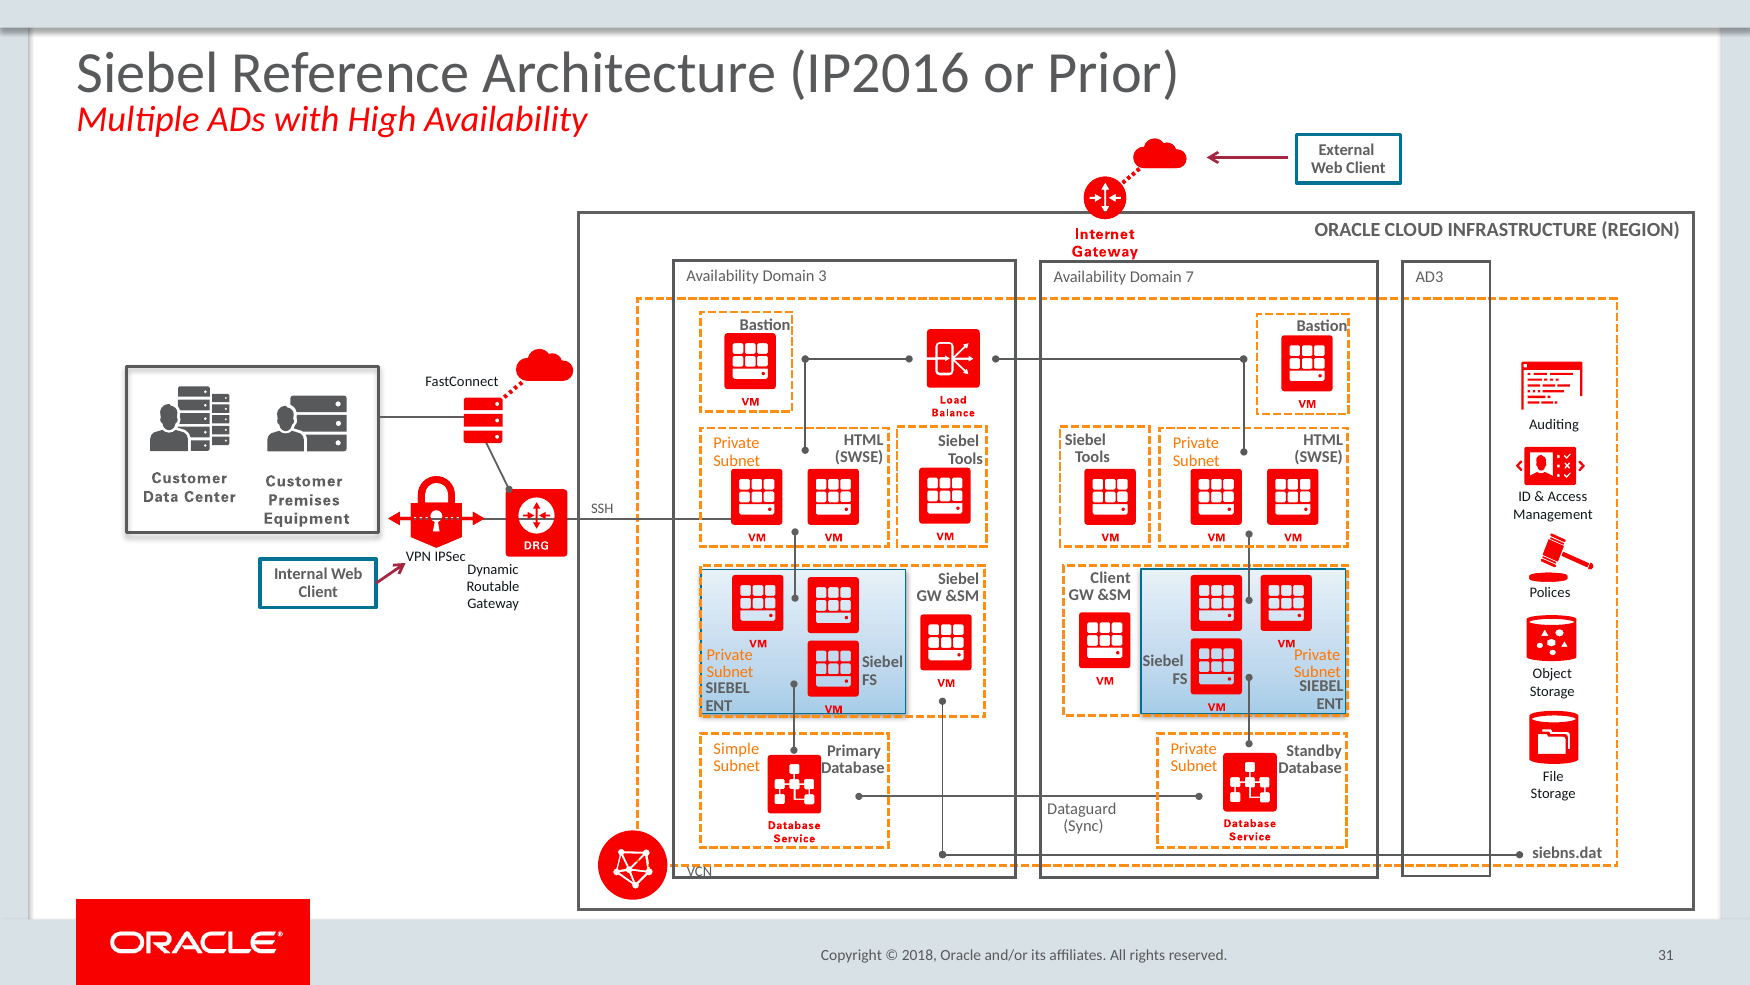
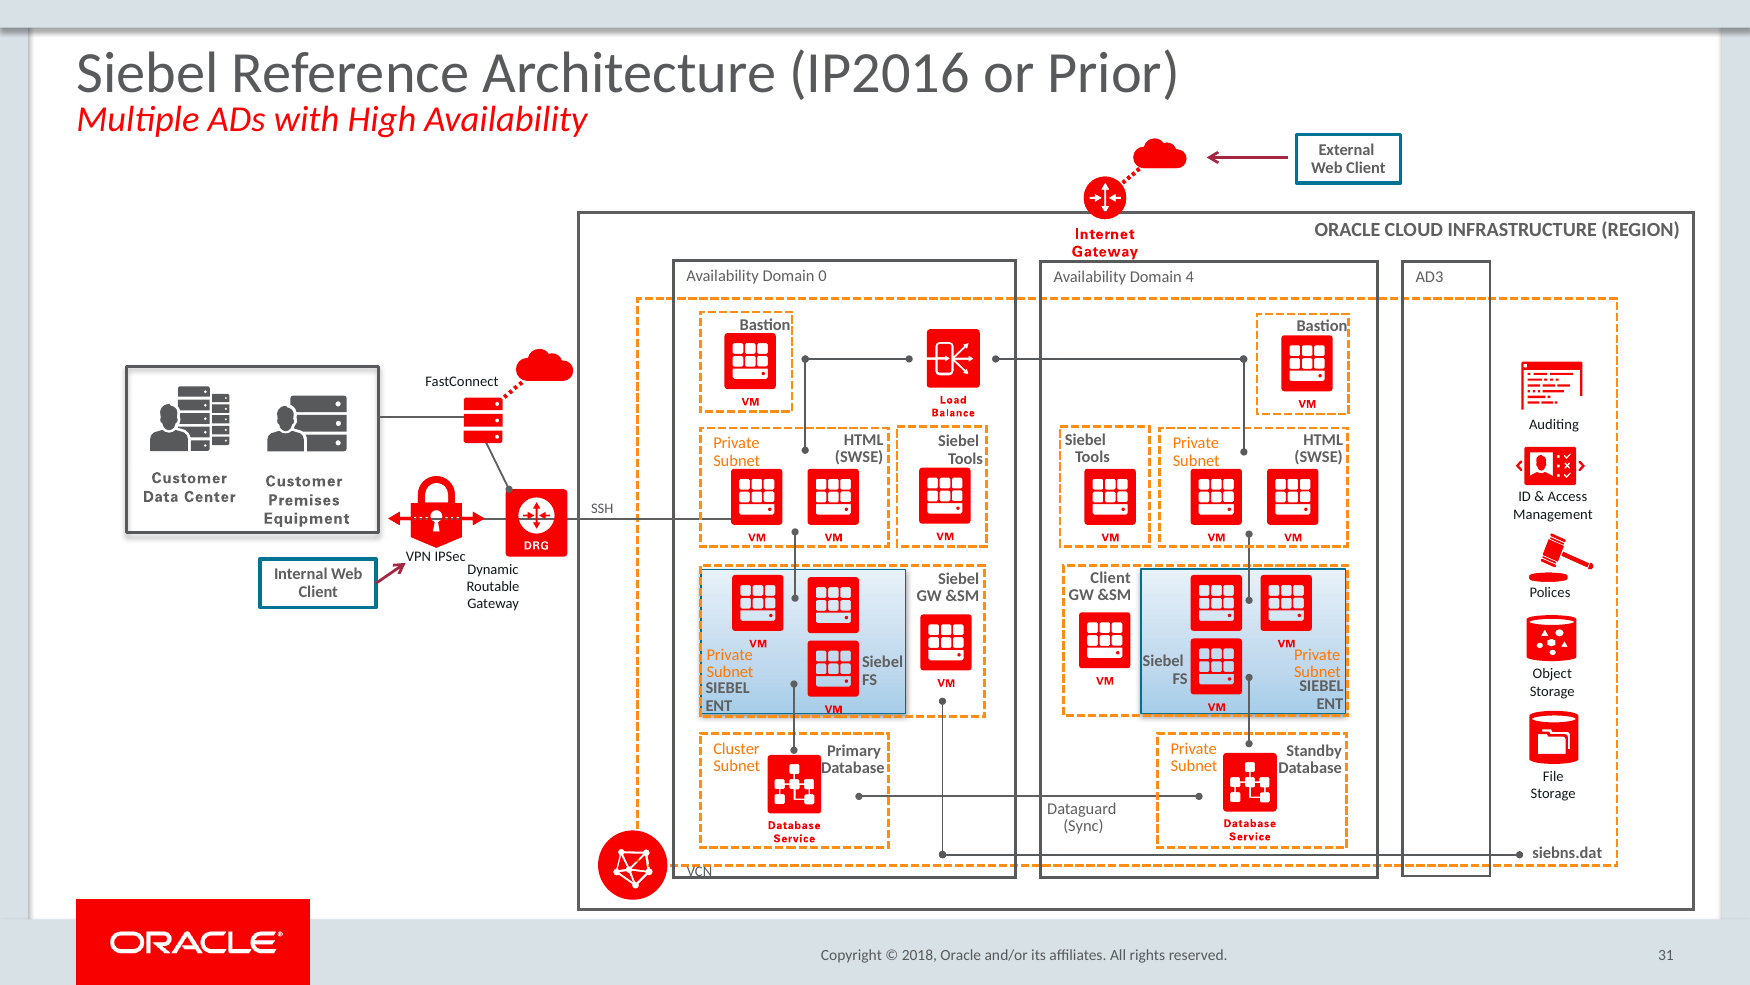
3: 3 -> 0
7: 7 -> 4
Simple: Simple -> Cluster
